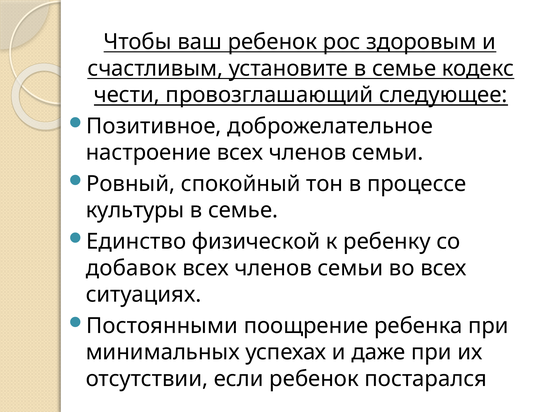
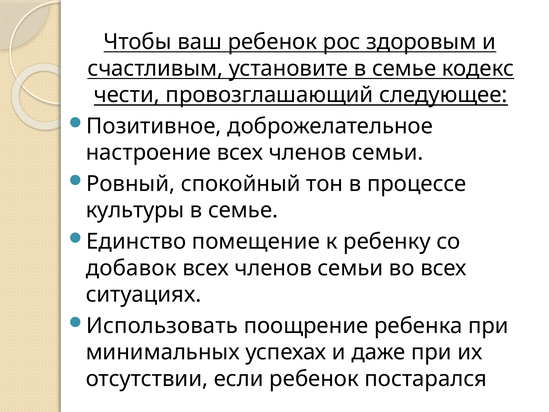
физической: физической -> помещение
Постоянными: Постоянными -> Использовать
